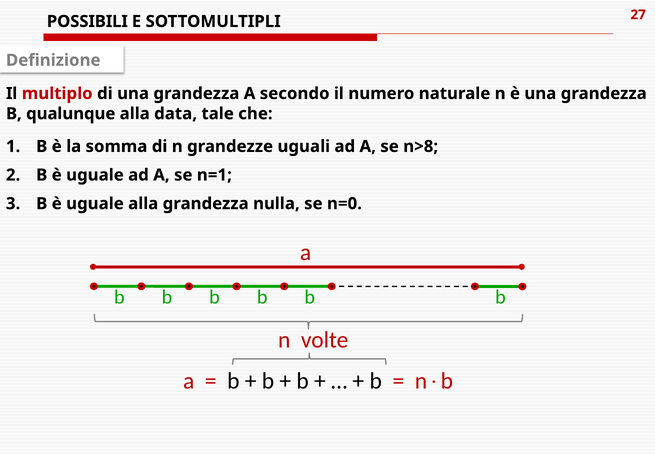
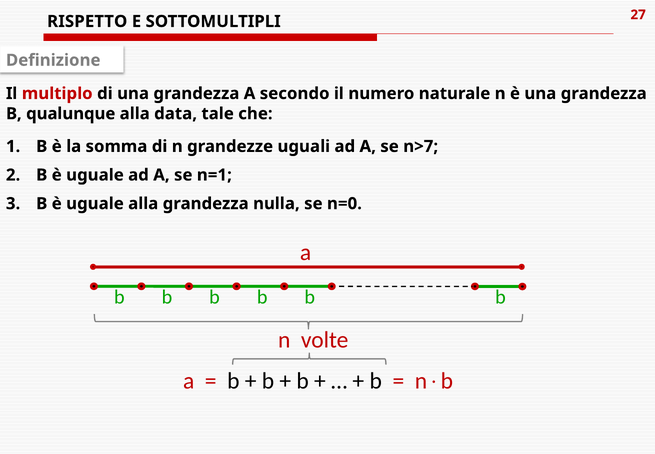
POSSIBILI: POSSIBILI -> RISPETTO
n>8: n>8 -> n>7
